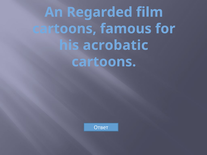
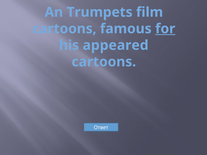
Regarded: Regarded -> Trumpets
for underline: none -> present
acrobatic: acrobatic -> appeared
